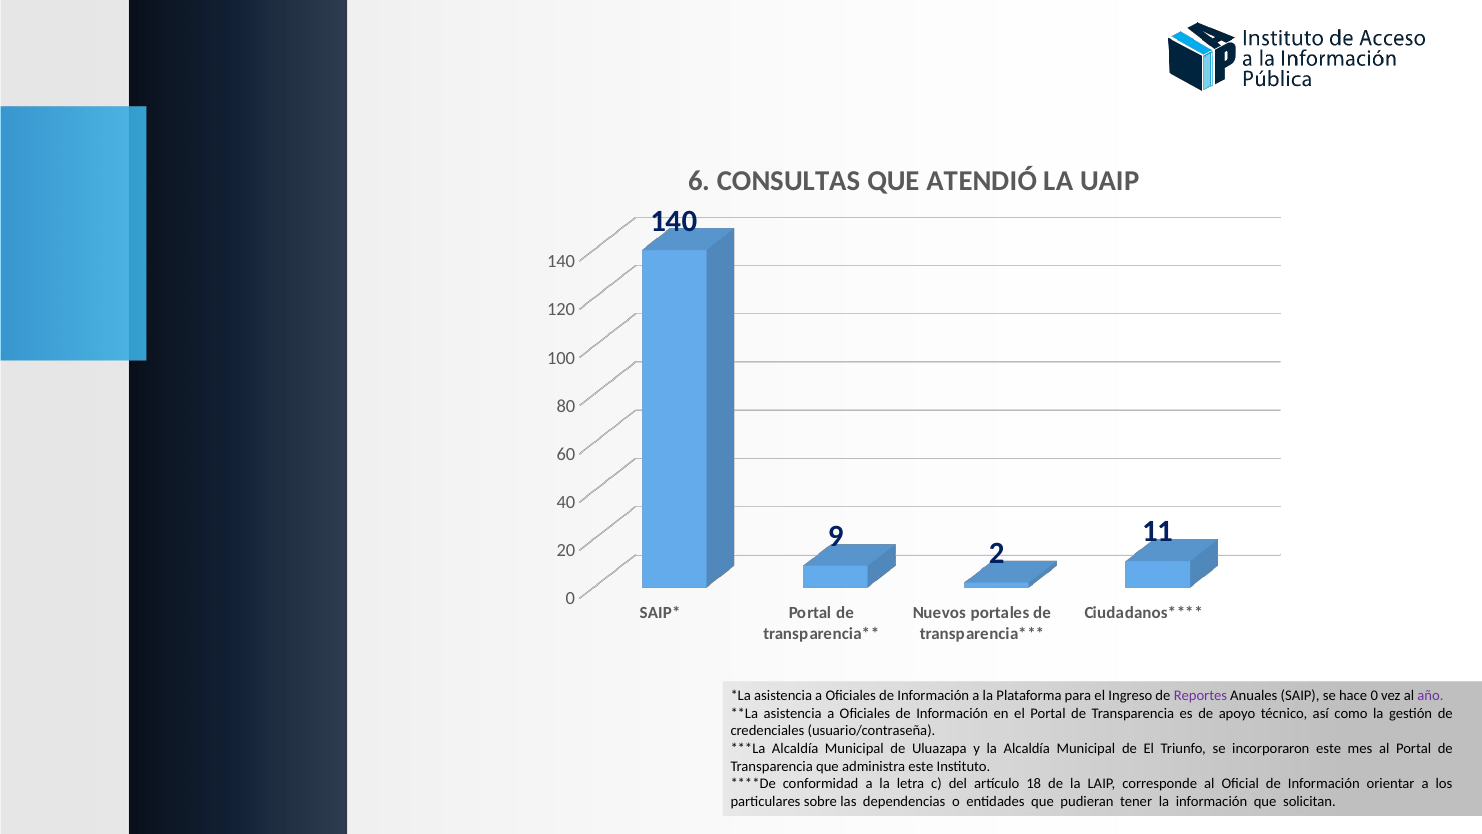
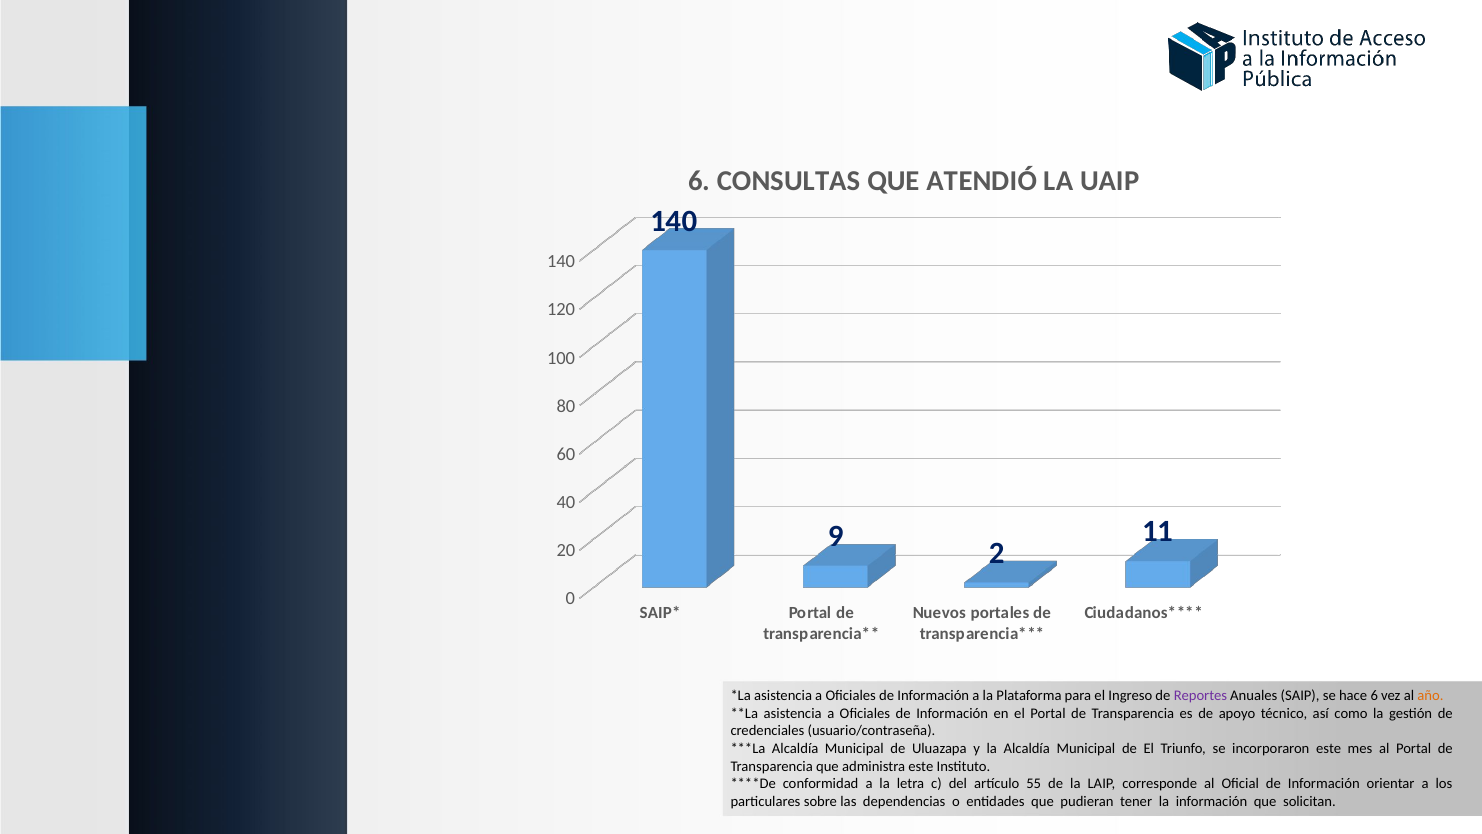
hace 0: 0 -> 6
año colour: purple -> orange
18: 18 -> 55
